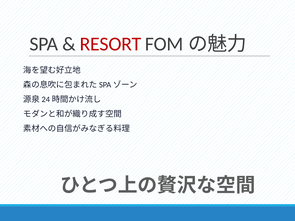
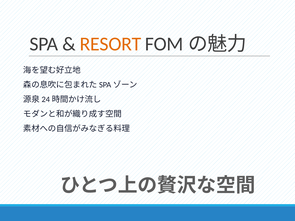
RESORT colour: red -> orange
